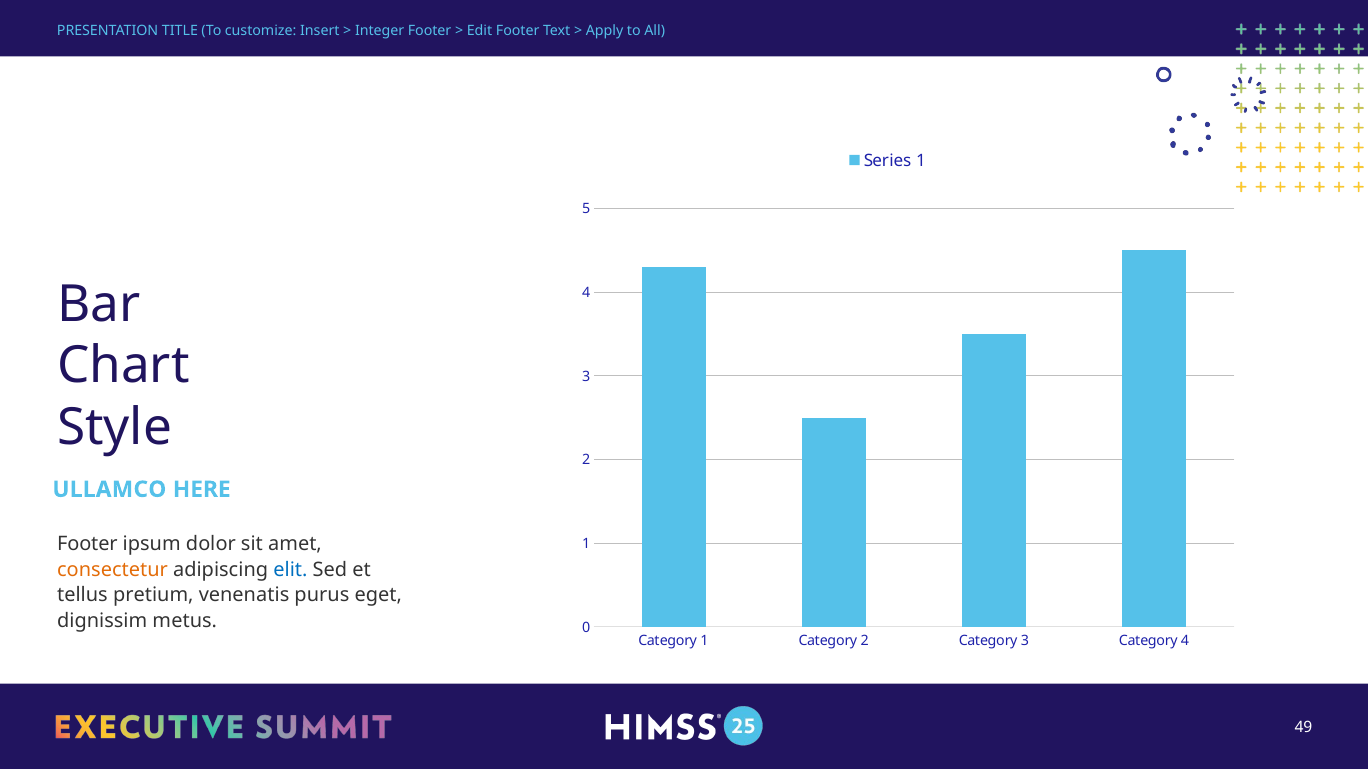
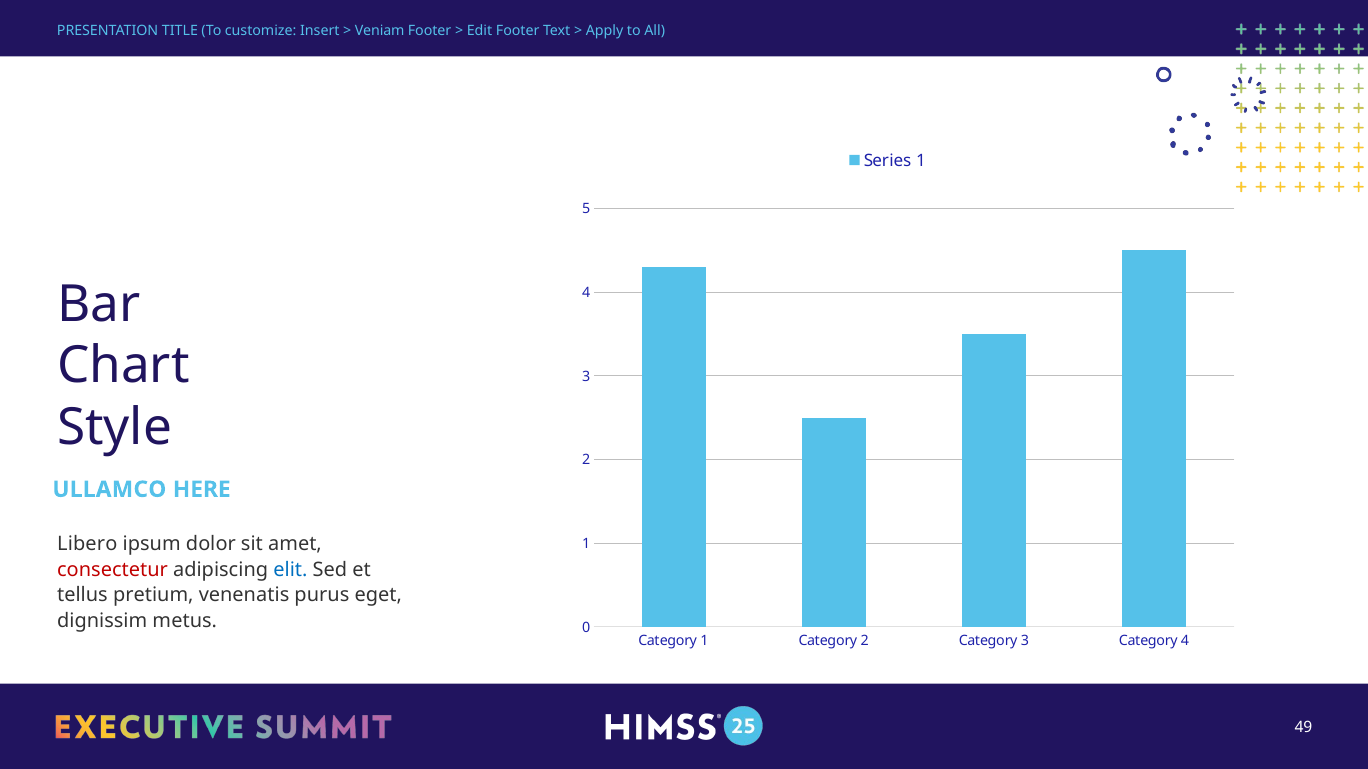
Integer: Integer -> Veniam
Footer at (87, 544): Footer -> Libero
consectetur colour: orange -> red
